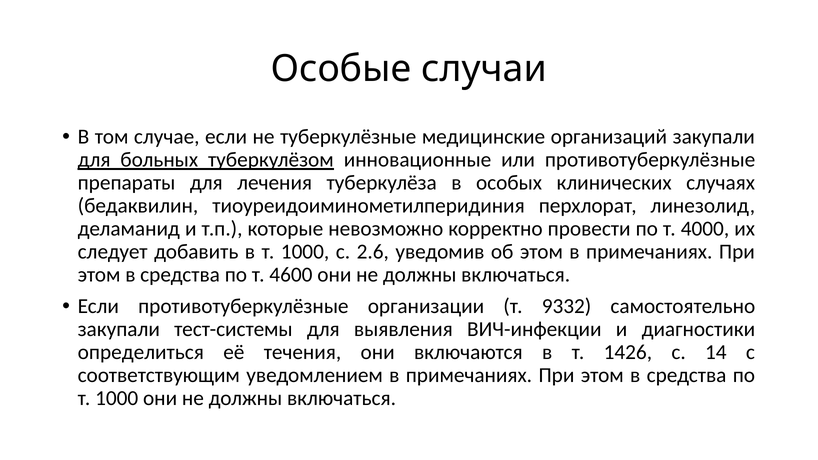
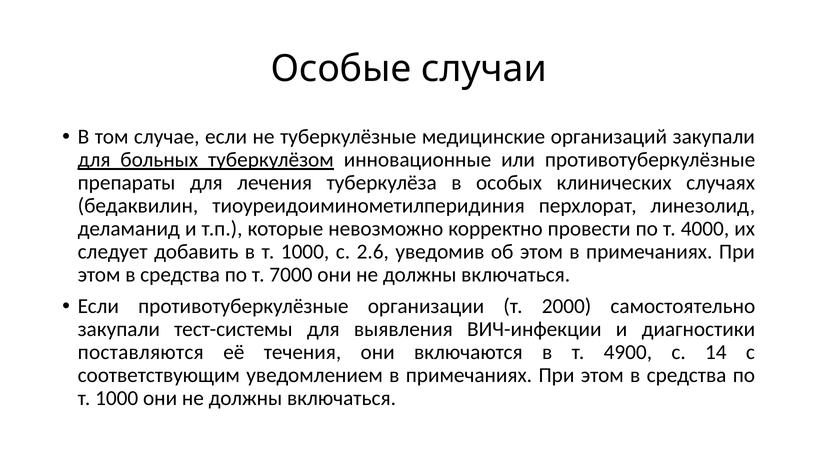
4600: 4600 -> 7000
9332: 9332 -> 2000
определиться: определиться -> поставляются
1426: 1426 -> 4900
